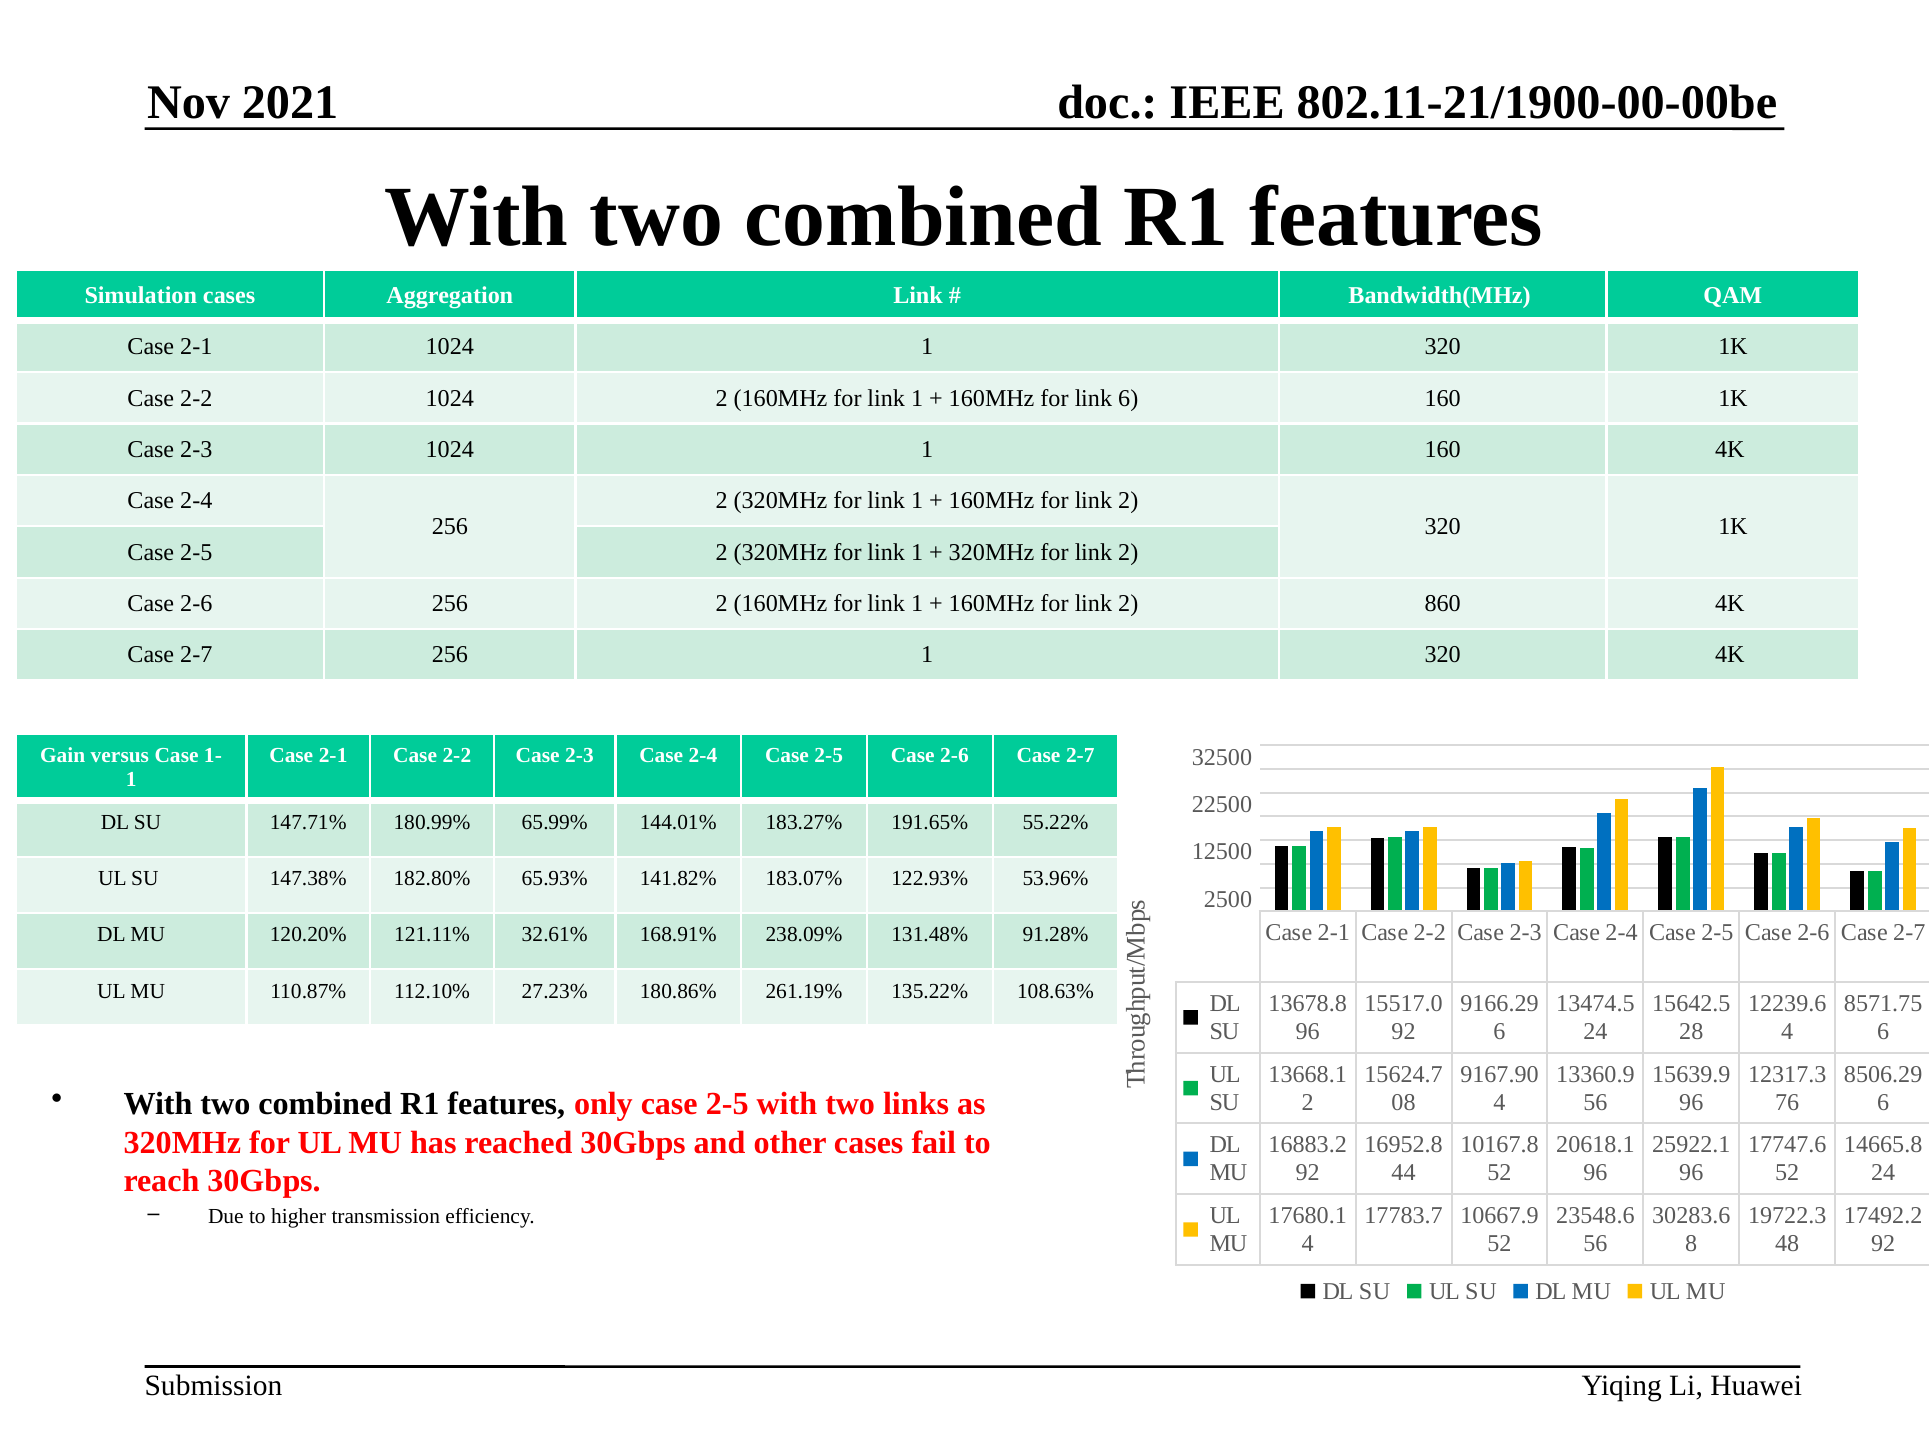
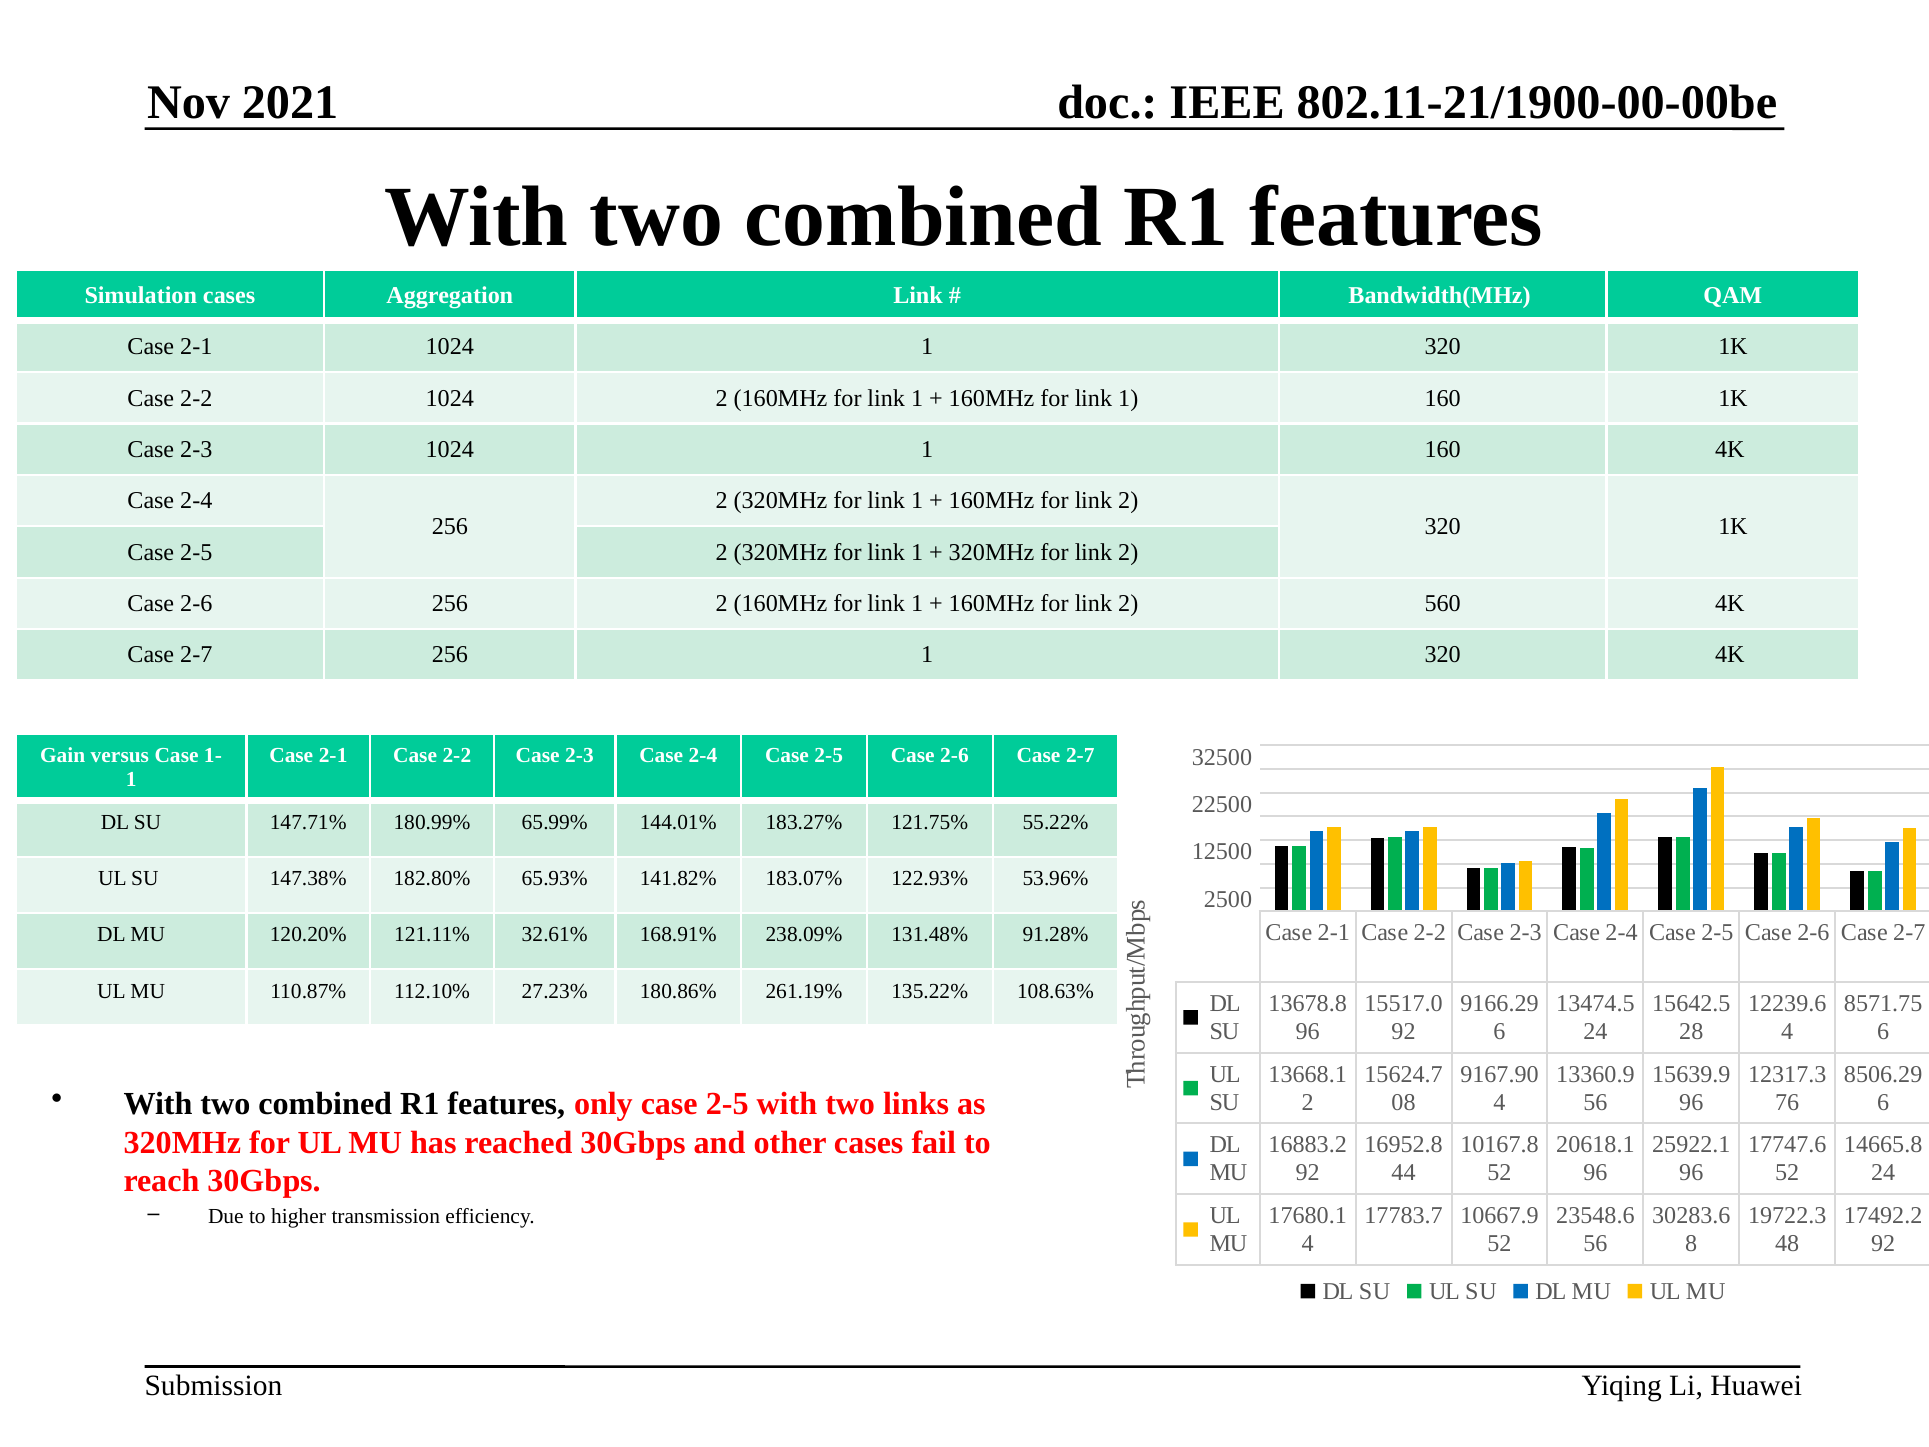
6 at (1128, 398): 6 -> 1
860: 860 -> 560
191.65%: 191.65% -> 121.75%
